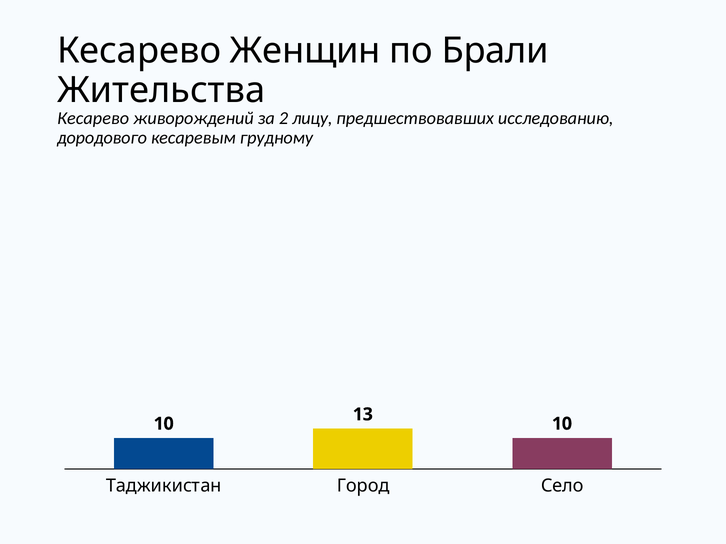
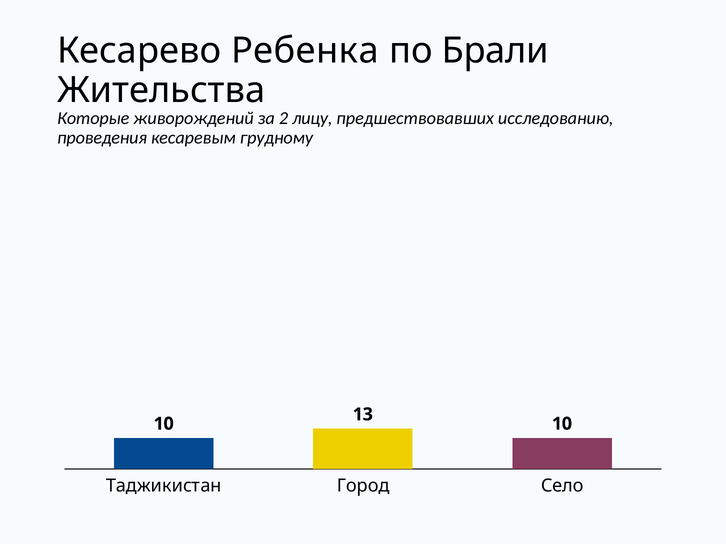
Женщин: Женщин -> Ребенка
Кесарево at (93, 118): Кесарево -> Которые
дородового: дородового -> проведения
